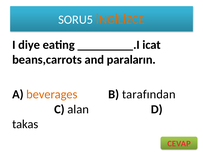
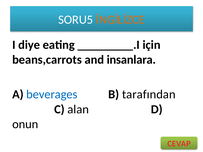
icat: icat -> için
paraların: paraların -> insanlara
beverages colour: orange -> blue
takas: takas -> onun
